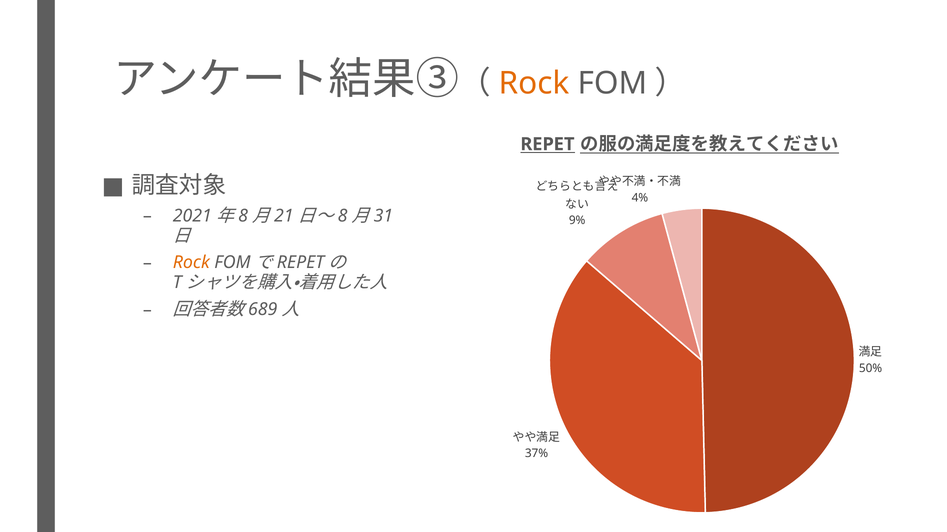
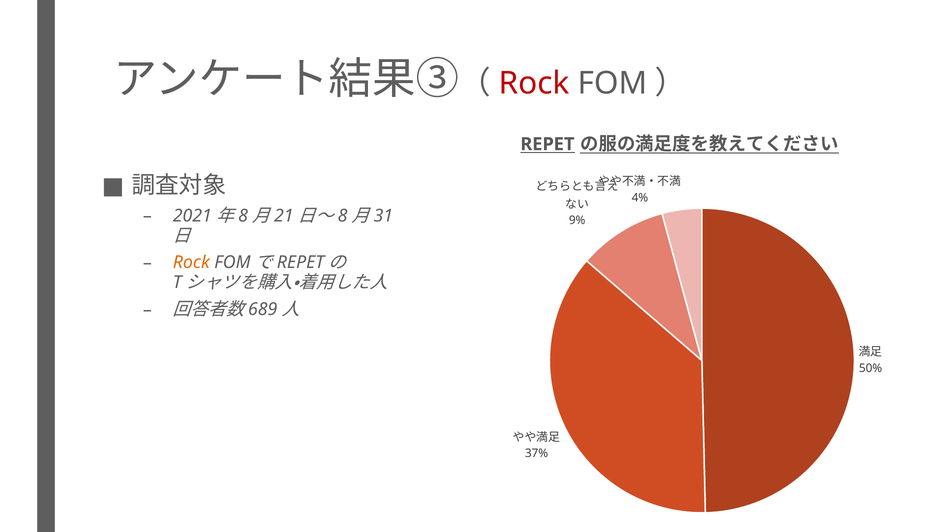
Rock at (534, 83) colour: orange -> red
